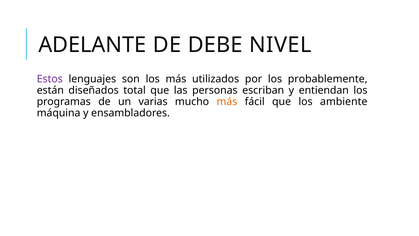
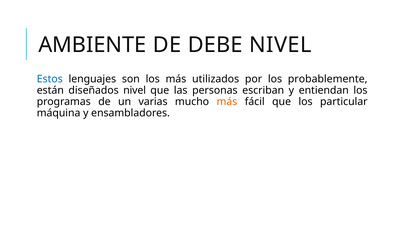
ADELANTE: ADELANTE -> AMBIENTE
Estos colour: purple -> blue
diseñados total: total -> nivel
ambiente: ambiente -> particular
